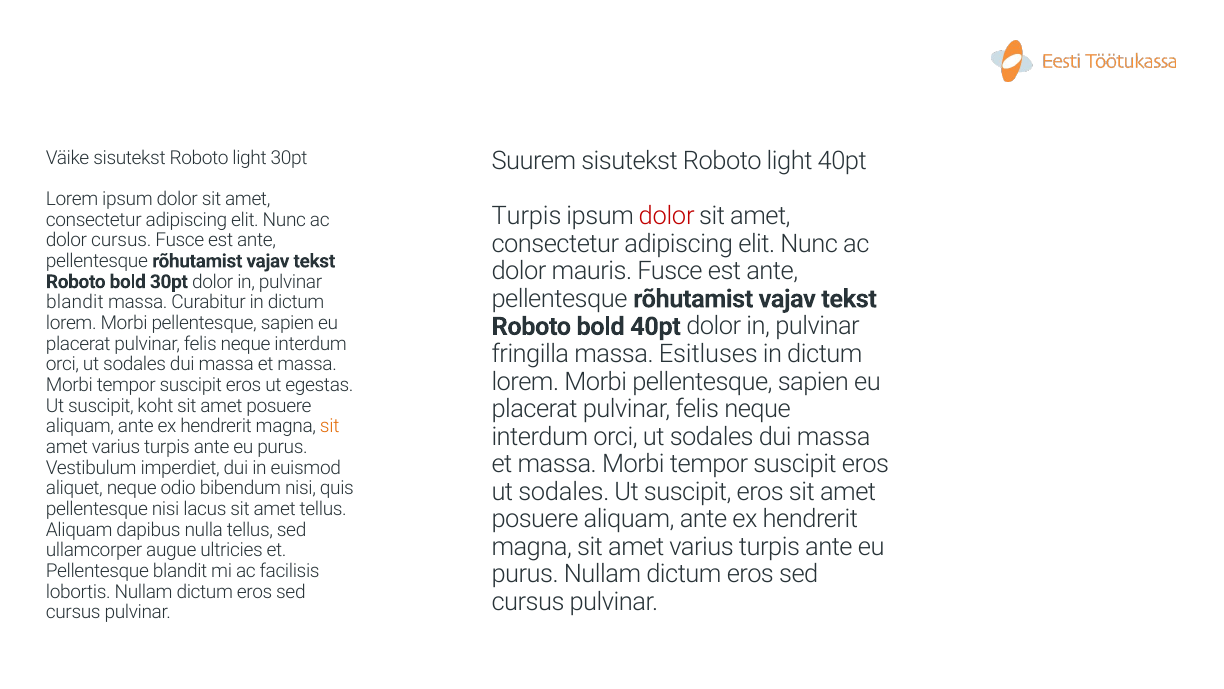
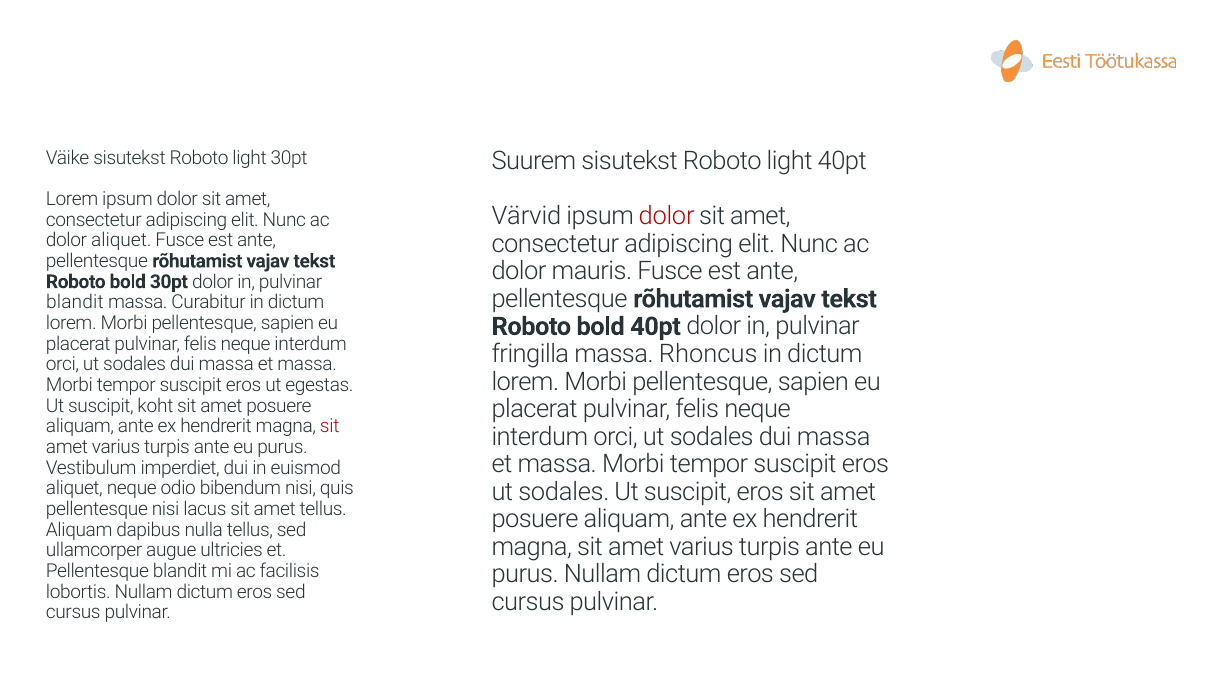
Turpis at (526, 216): Turpis -> Värvid
dolor cursus: cursus -> aliquet
Esitluses: Esitluses -> Rhoncus
sit at (330, 426) colour: orange -> red
